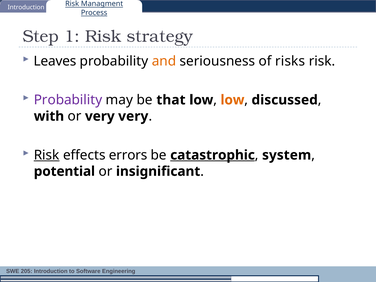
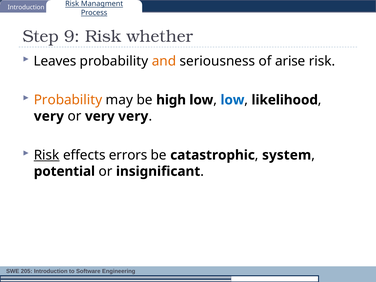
1: 1 -> 9
strategy: strategy -> whether
risks: risks -> arise
Probability at (68, 100) colour: purple -> orange
that: that -> high
low at (232, 100) colour: orange -> blue
discussed: discussed -> likelihood
with at (49, 116): with -> very
catastrophic underline: present -> none
